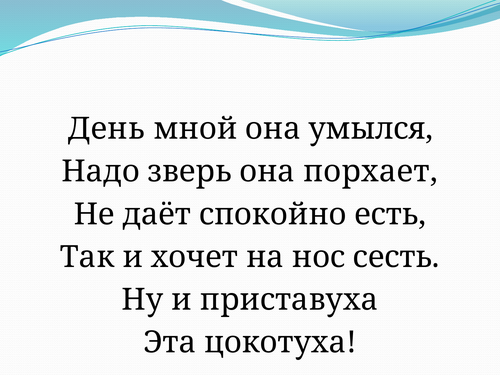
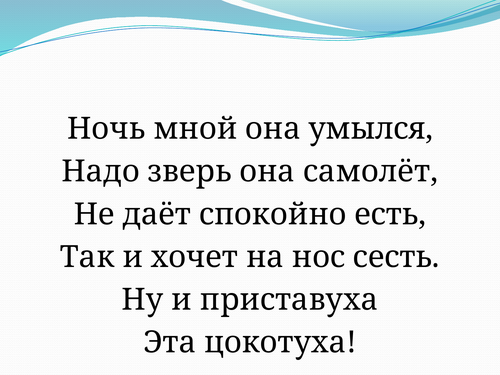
День: День -> Ночь
порхает: порхает -> самолёт
